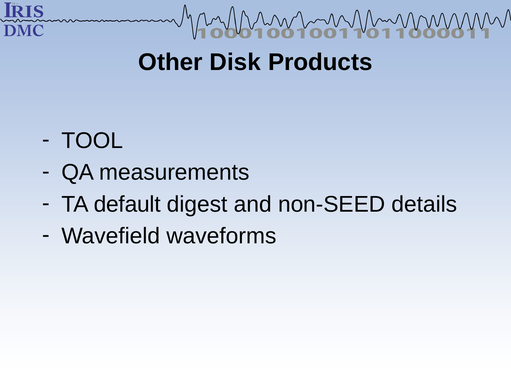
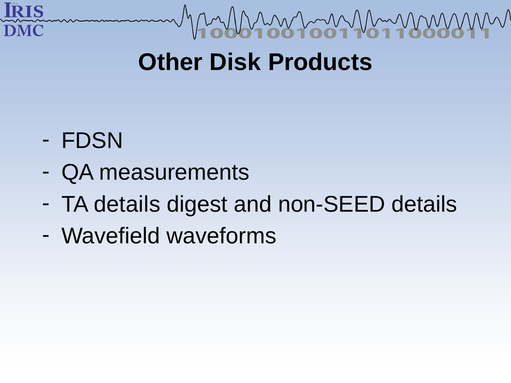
TOOL: TOOL -> FDSN
TA default: default -> details
